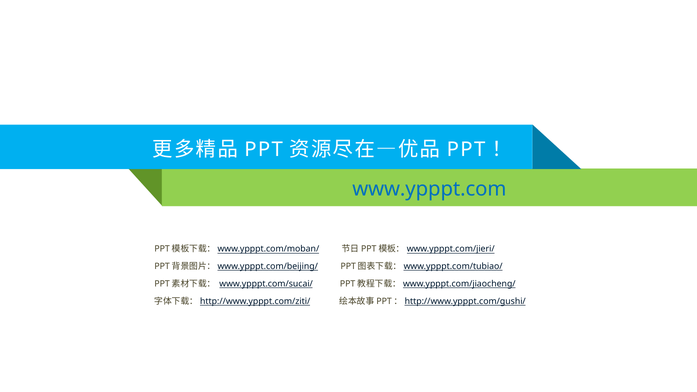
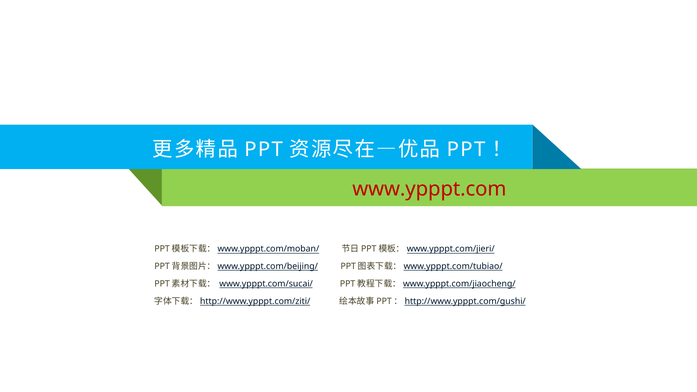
www.ypppt.com colour: blue -> red
